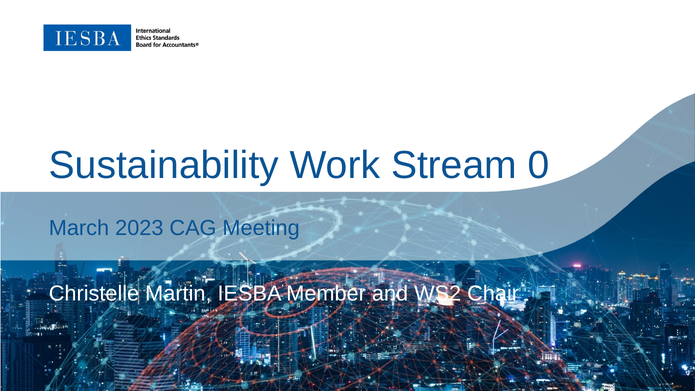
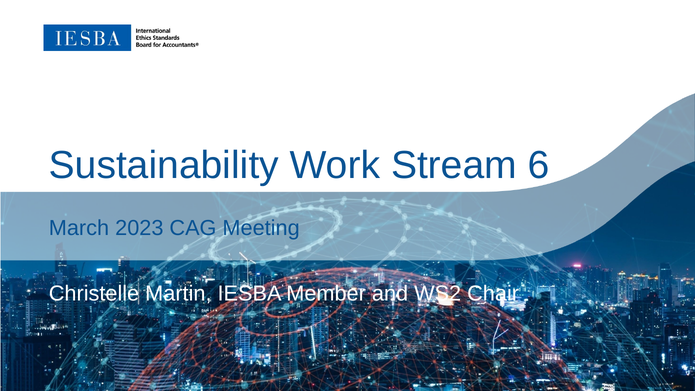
0: 0 -> 6
